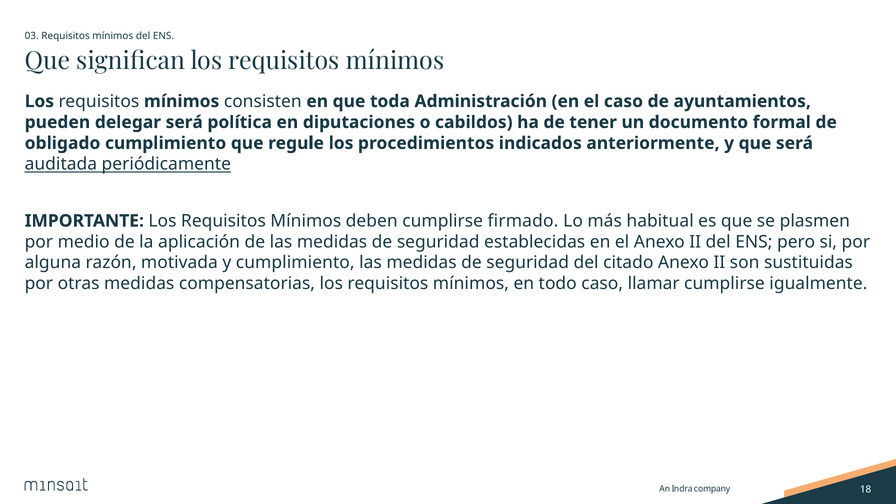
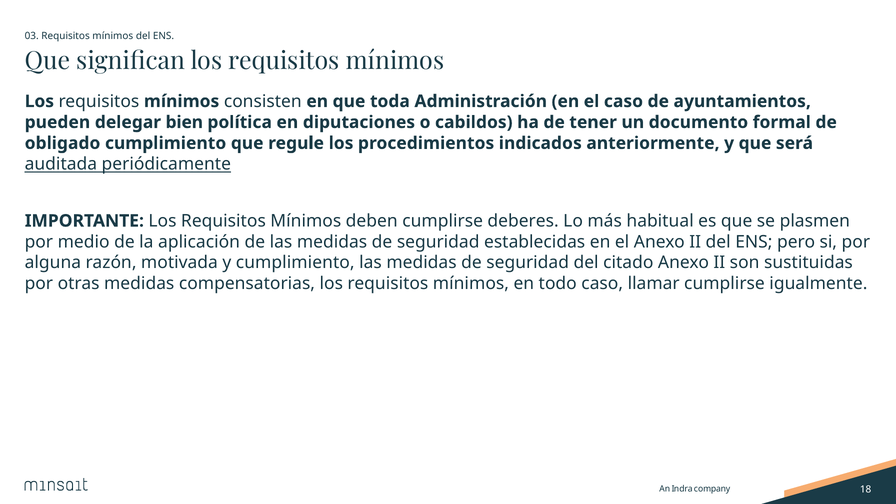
delegar será: será -> bien
firmado: firmado -> deberes
